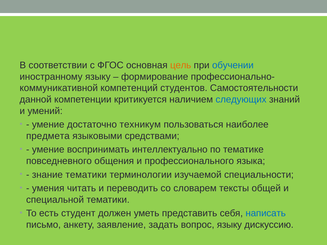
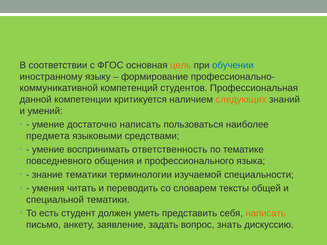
Самостоятельности: Самостоятельности -> Профессиональная
следующих colour: blue -> orange
достаточно техникум: техникум -> написать
интеллектуально: интеллектуально -> ответственность
написать at (266, 213) colour: blue -> orange
вопрос языку: языку -> знать
